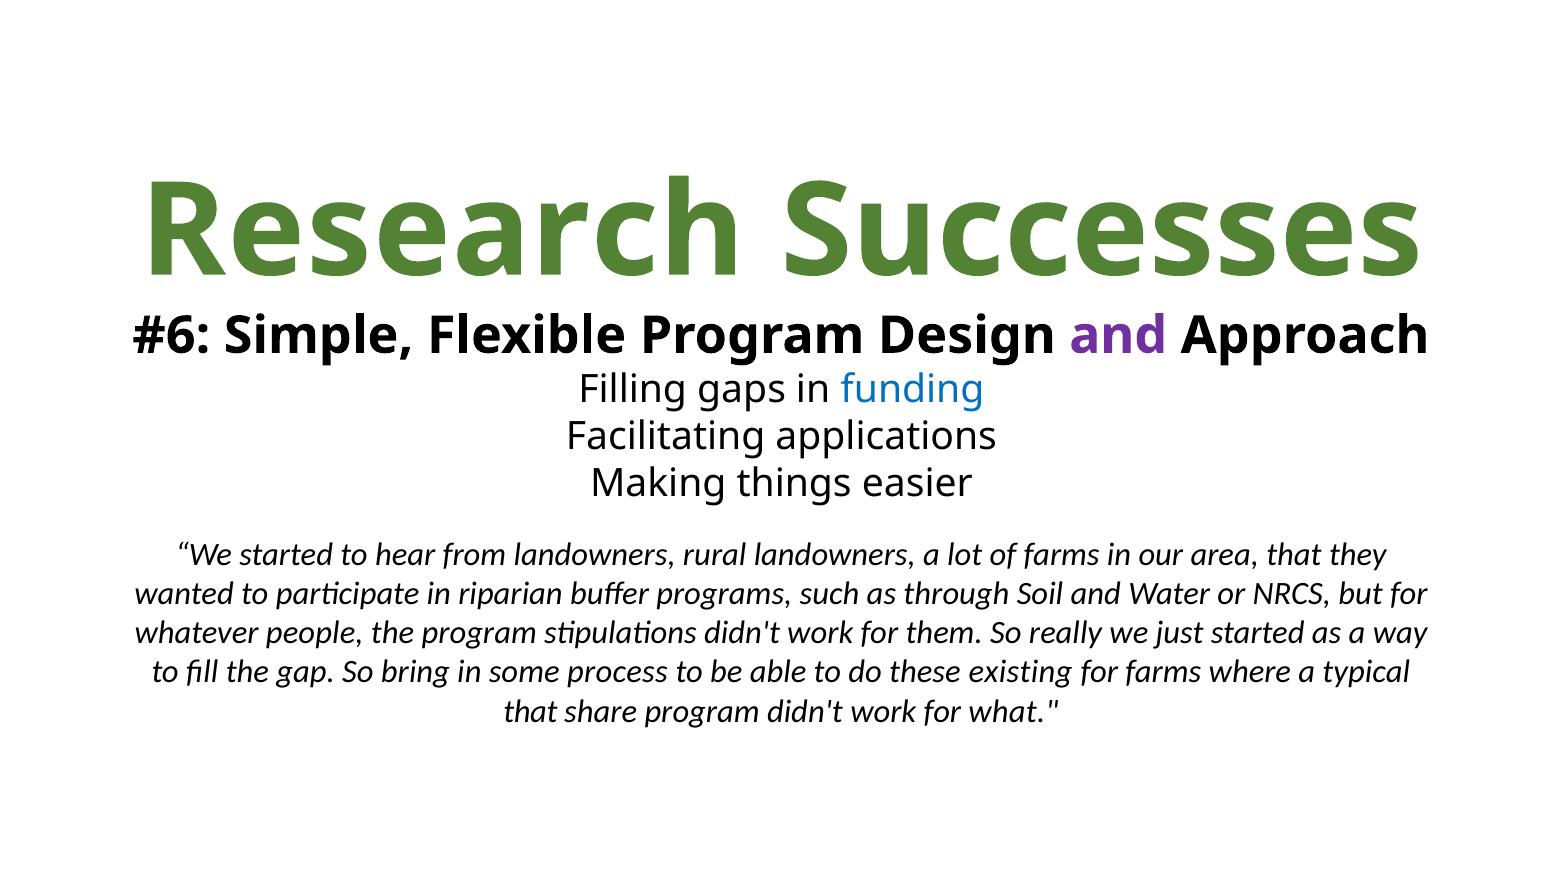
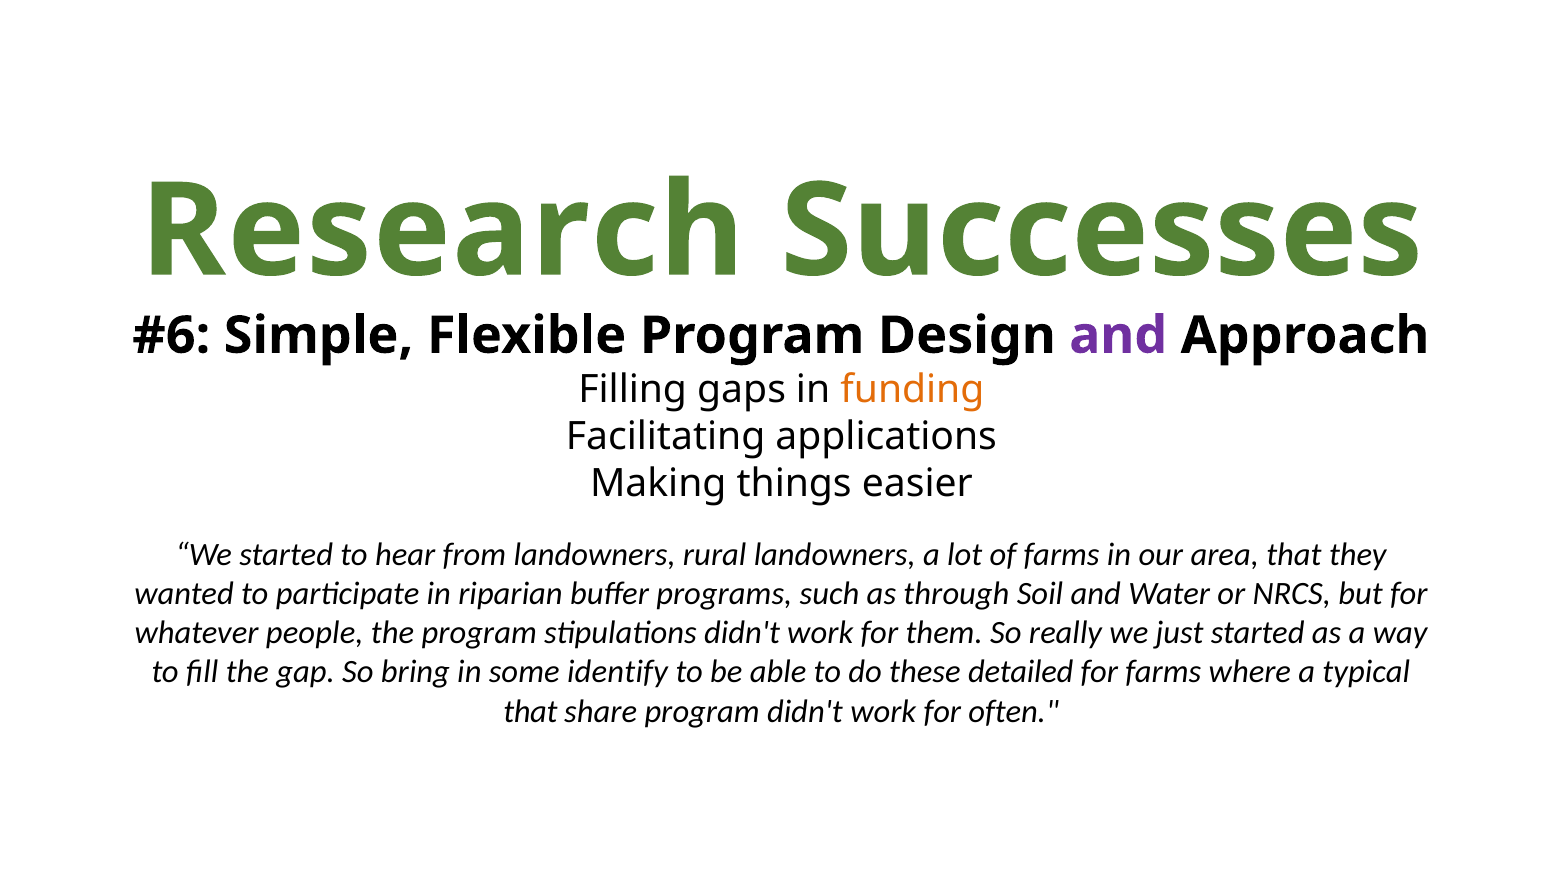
funding colour: blue -> orange
process: process -> identify
existing: existing -> detailed
what: what -> often
